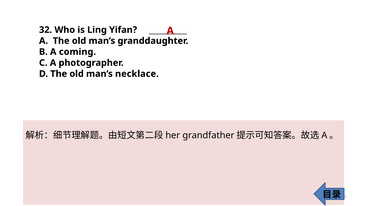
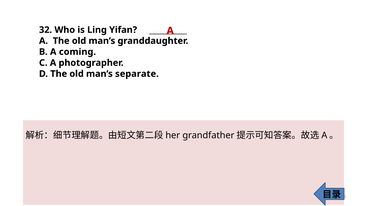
necklace: necklace -> separate
